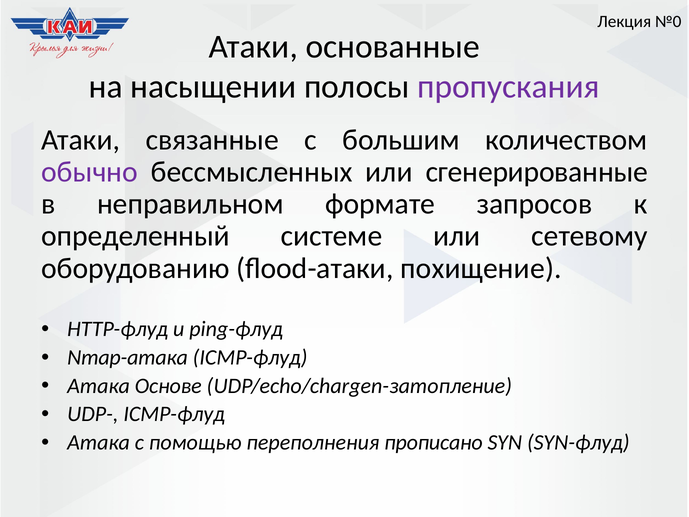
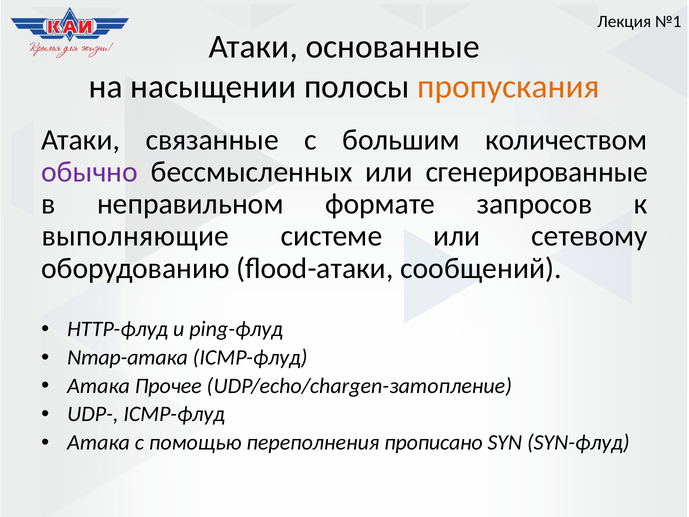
№0: №0 -> №1
пропускания colour: purple -> orange
определенный: определенный -> выполняющие
похищение: похищение -> сообщений
Основе: Основе -> Прочее
